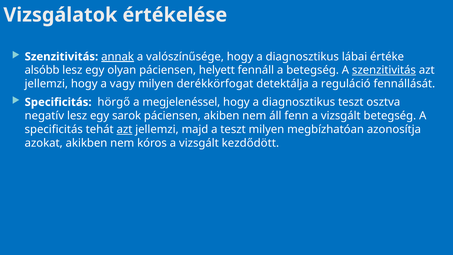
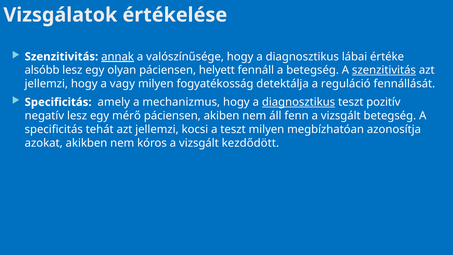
derékkörfogat: derékkörfogat -> fogyatékosság
hörgő: hörgő -> amely
megjelenéssel: megjelenéssel -> mechanizmus
diagnosztikus at (299, 102) underline: none -> present
osztva: osztva -> pozitív
sarok: sarok -> mérő
azt at (124, 129) underline: present -> none
majd: majd -> kocsi
